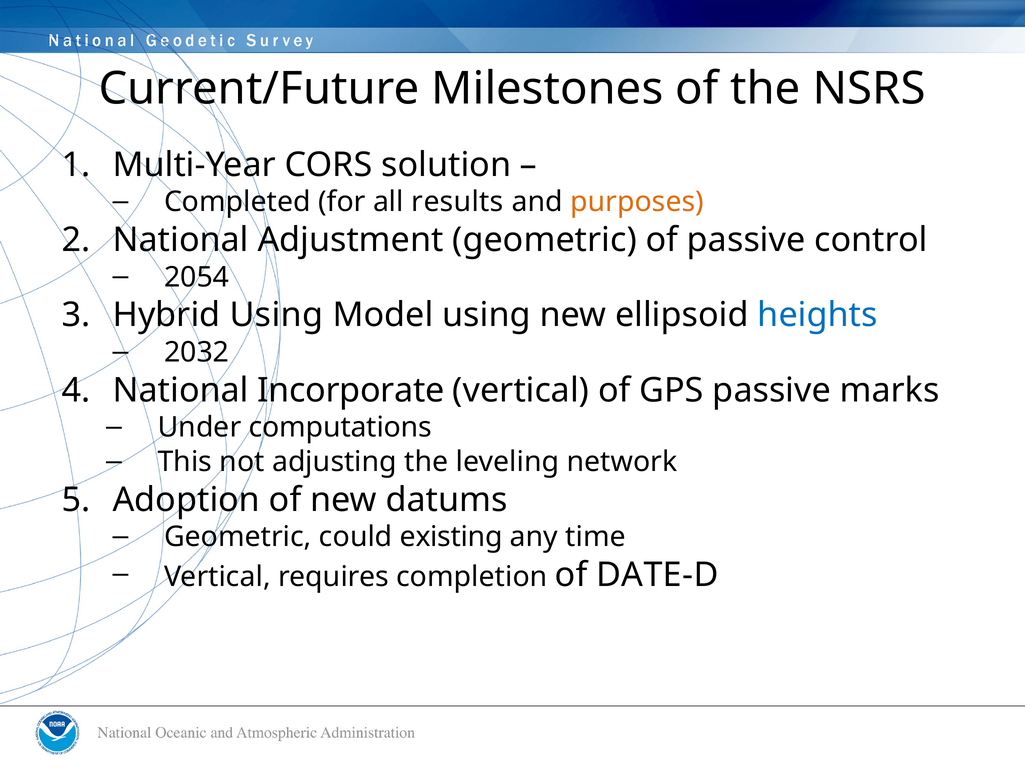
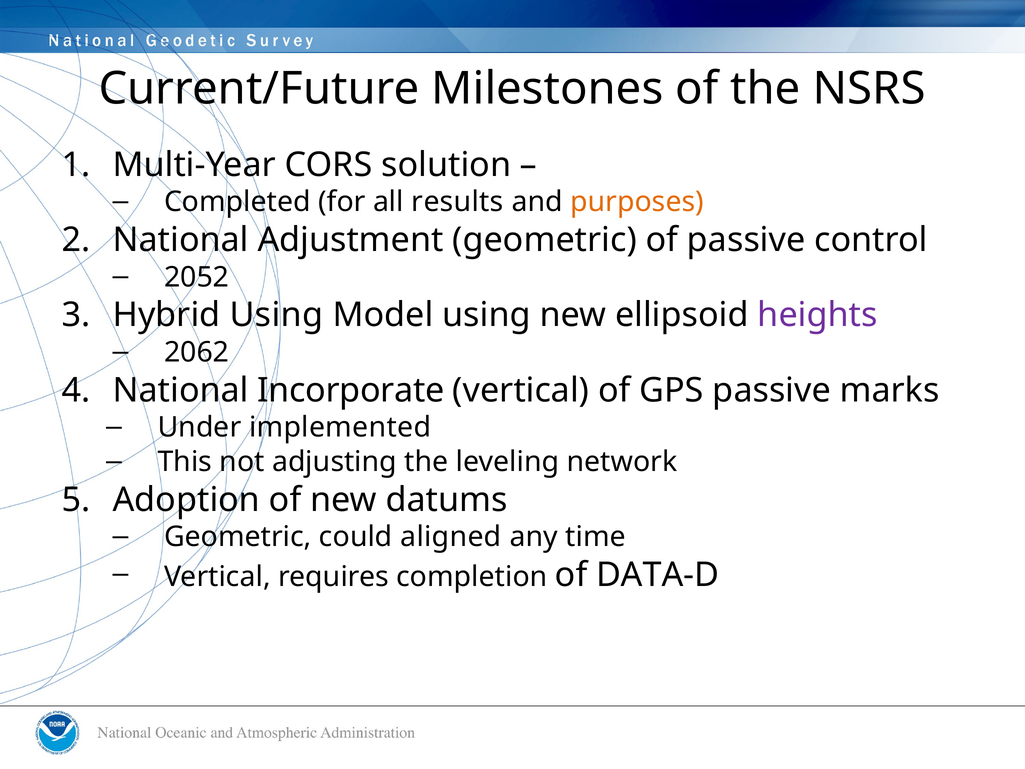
2054: 2054 -> 2052
heights colour: blue -> purple
2032: 2032 -> 2062
computations: computations -> implemented
existing: existing -> aligned
DATE-D: DATE-D -> DATA-D
